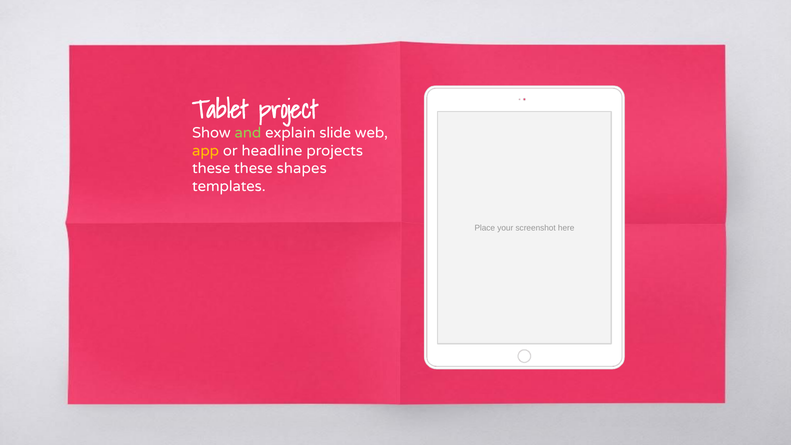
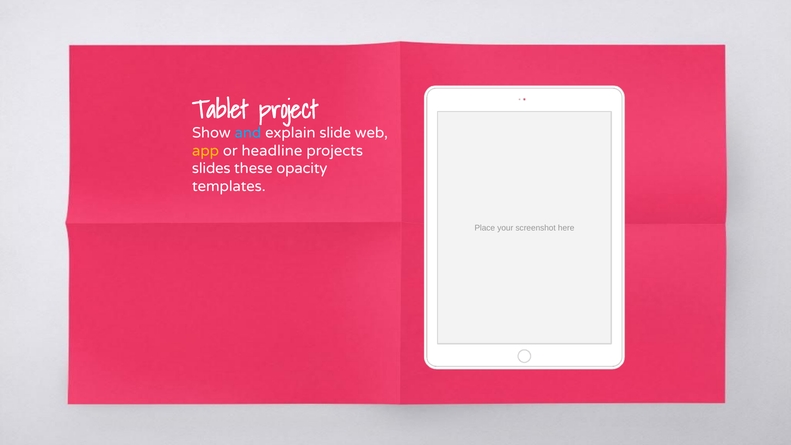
and colour: light green -> light blue
these at (211, 168): these -> slides
shapes: shapes -> opacity
